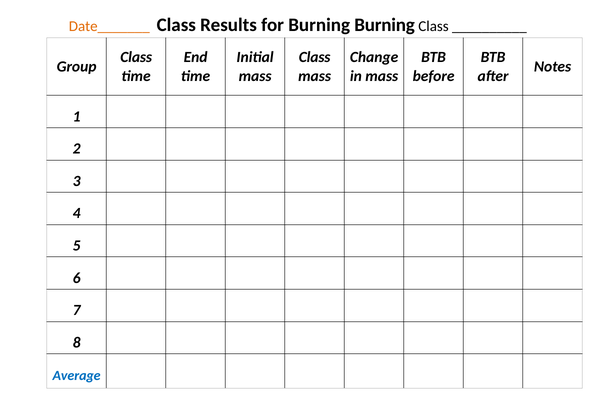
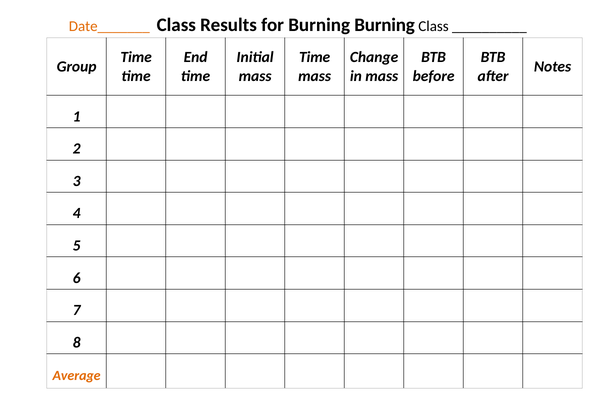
Class at (136, 57): Class -> Time
Class at (315, 57): Class -> Time
Average colour: blue -> orange
